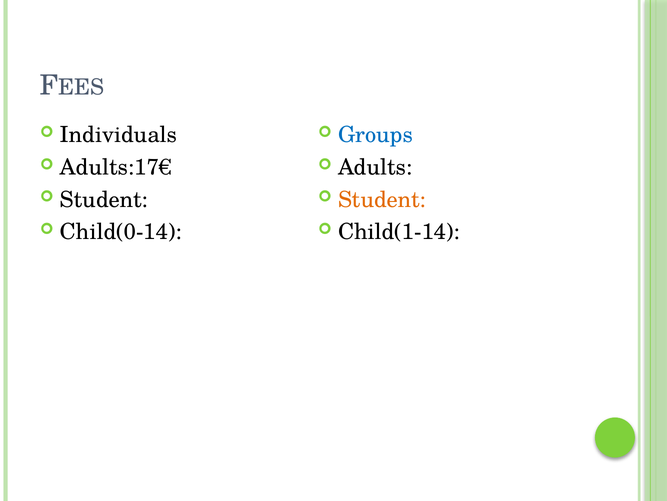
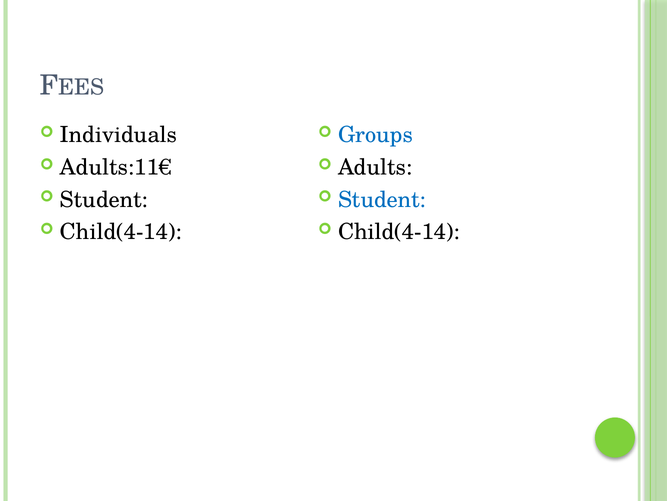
Adults:17€: Adults:17€ -> Adults:11€
Student at (382, 199) colour: orange -> blue
Child(0-14 at (121, 232): Child(0-14 -> Child(4-14
Child(1-14 at (399, 232): Child(1-14 -> Child(4-14
